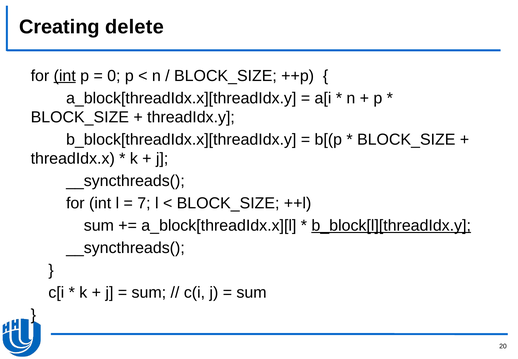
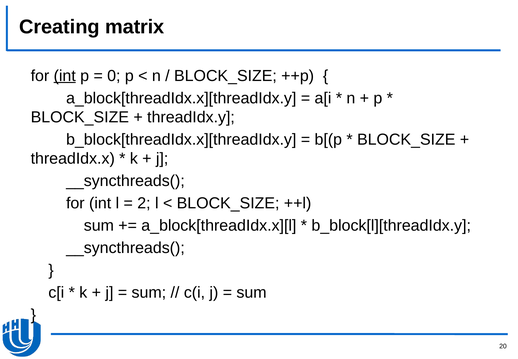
delete: delete -> matrix
7: 7 -> 2
b_block[l][threadIdx.y underline: present -> none
